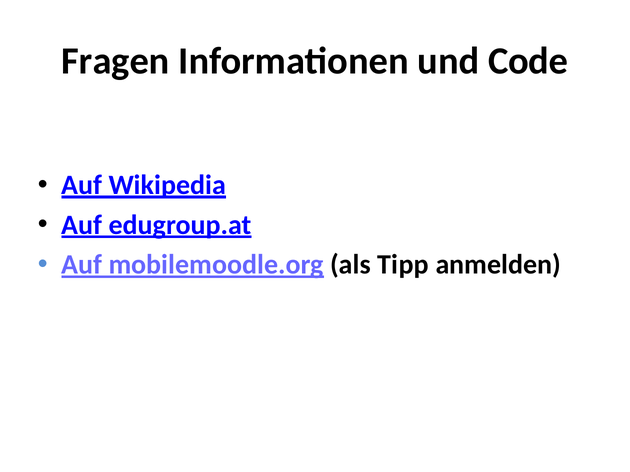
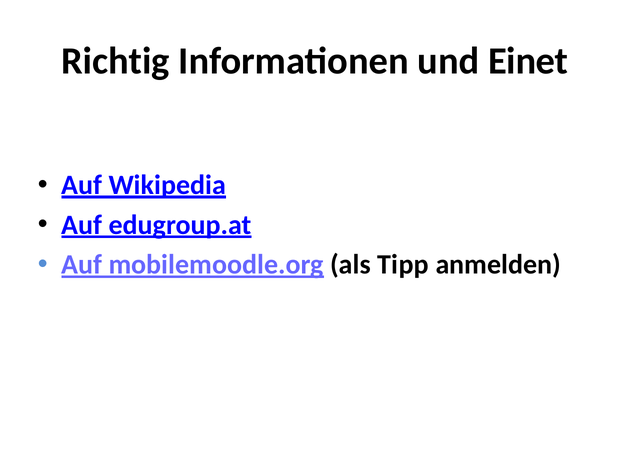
Fragen: Fragen -> Richtig
Code: Code -> Einet
